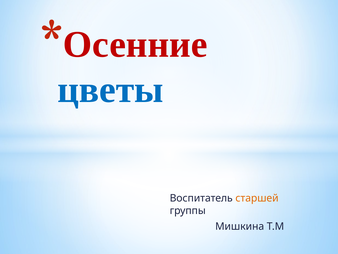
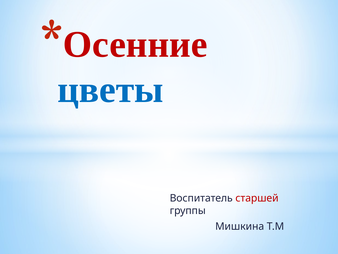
старшей colour: orange -> red
